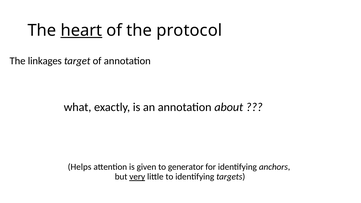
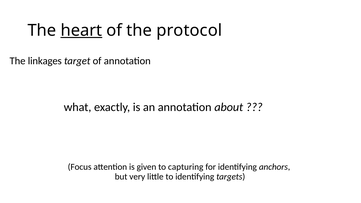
Helps: Helps -> Focus
generator: generator -> capturing
very underline: present -> none
